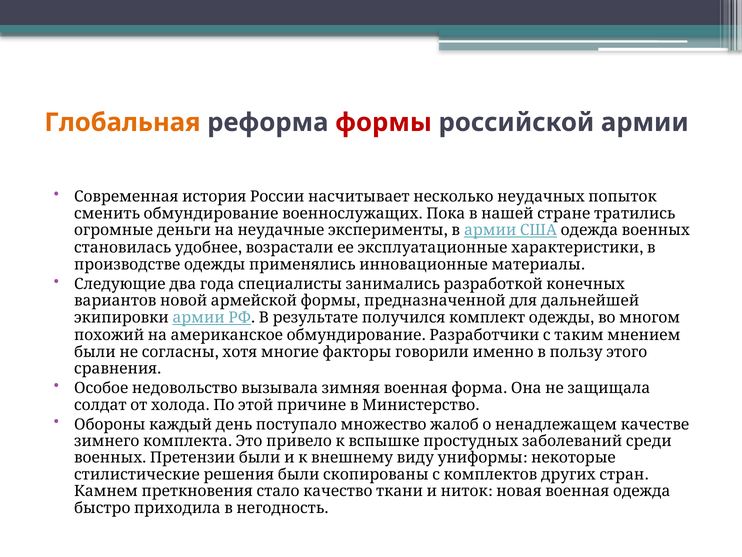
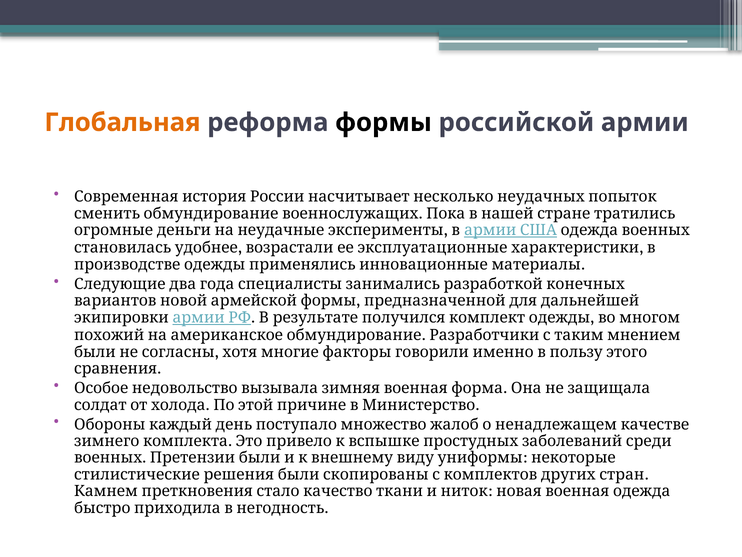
формы colour: red -> black
